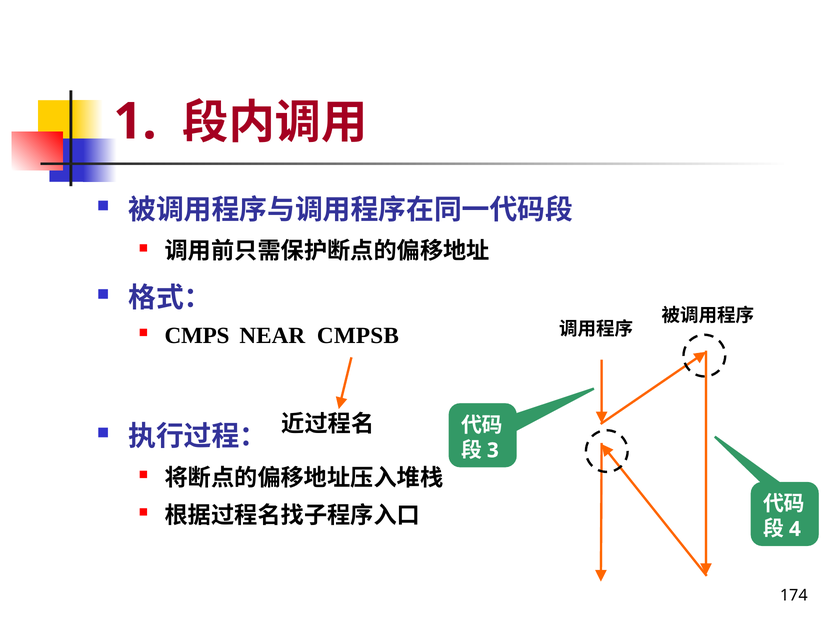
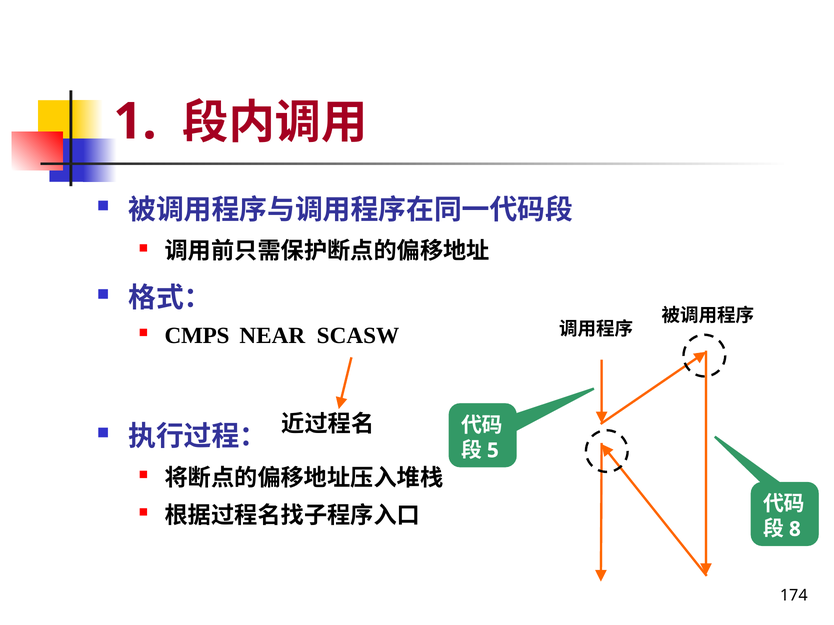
CMPSB: CMPSB -> SCASW
3: 3 -> 5
4: 4 -> 8
